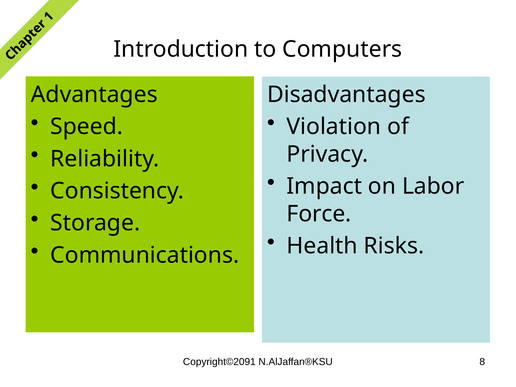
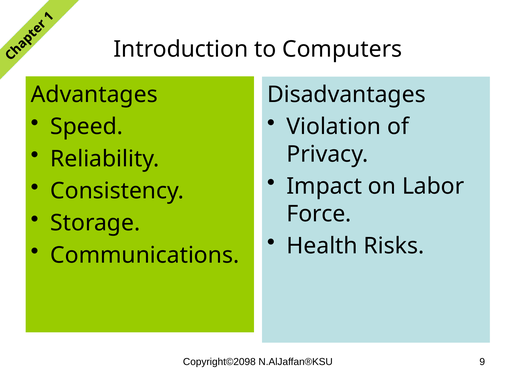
Copyright©2091: Copyright©2091 -> Copyright©2098
8: 8 -> 9
